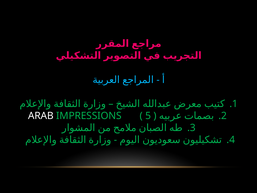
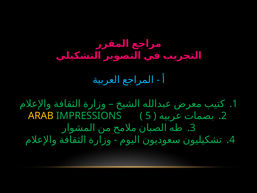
ARAB colour: white -> yellow
